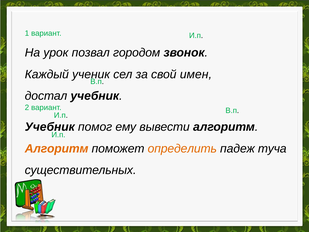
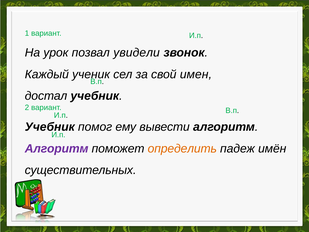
городом: городом -> увидели
Алгоритм at (57, 148) colour: orange -> purple
туча: туча -> имён
